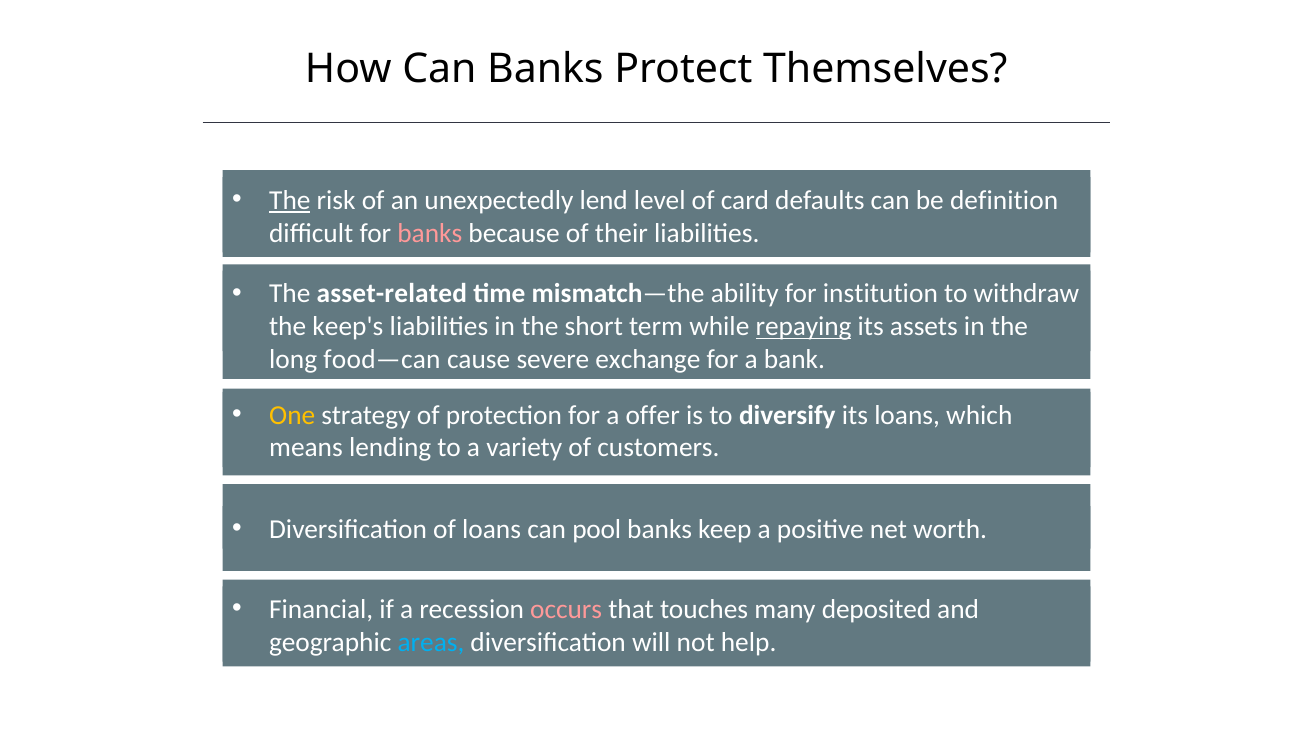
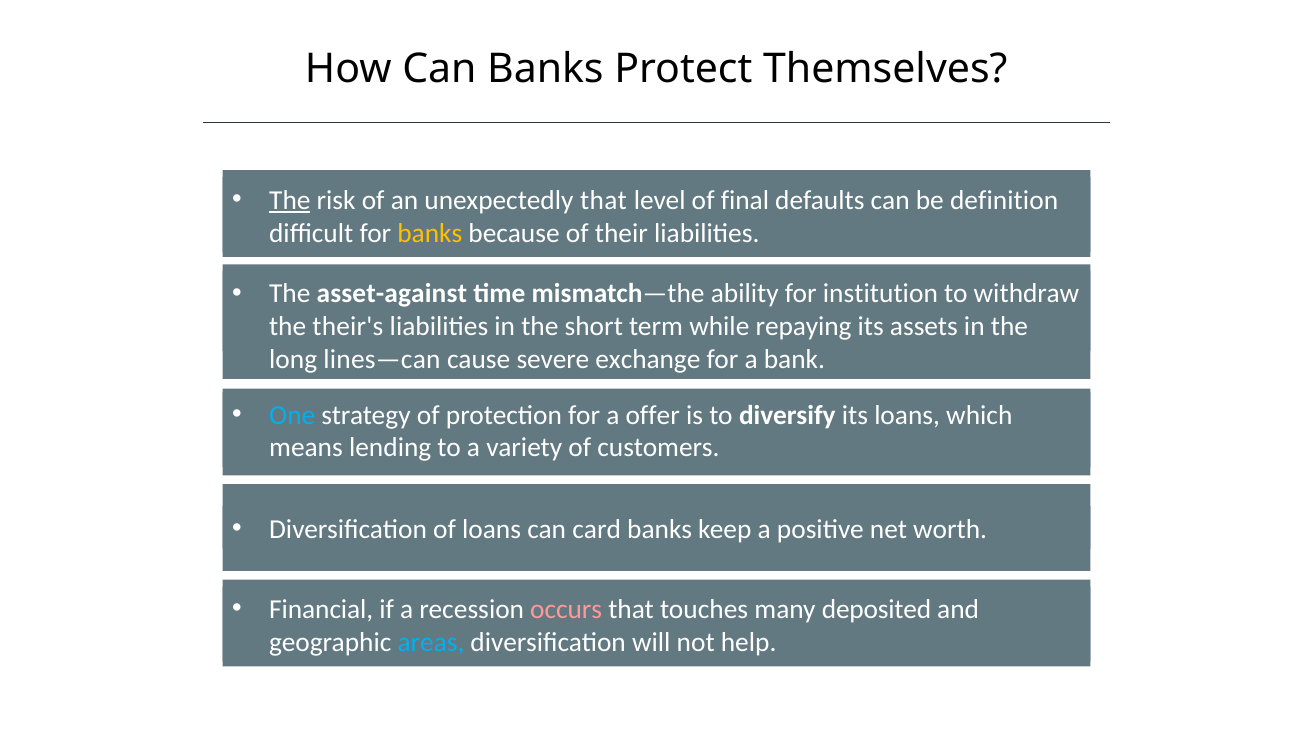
unexpectedly lend: lend -> that
card: card -> final
banks at (430, 233) colour: pink -> yellow
asset-related: asset-related -> asset-against
keep's: keep's -> their's
repaying underline: present -> none
food—can: food—can -> lines—can
One colour: yellow -> light blue
pool: pool -> card
